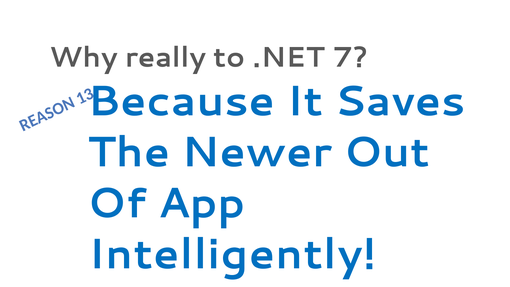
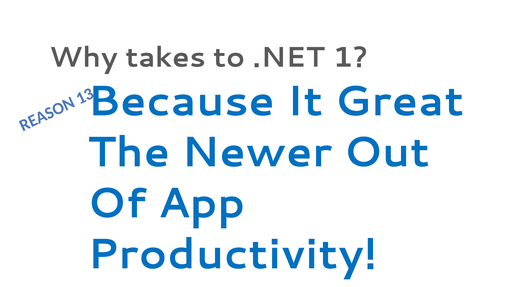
really: really -> takes
.NET 7: 7 -> 1
Saves: Saves -> Great
Intelligently: Intelligently -> Productivity
